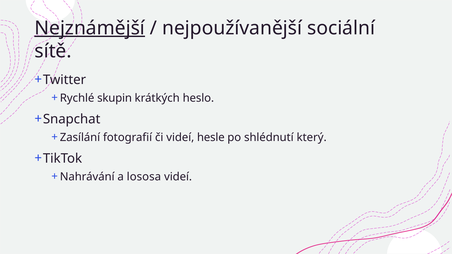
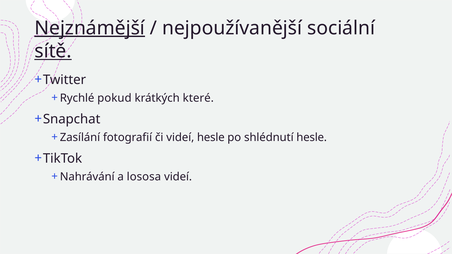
sítě underline: none -> present
skupin: skupin -> pokud
heslo: heslo -> které
shlédnutí který: který -> hesle
